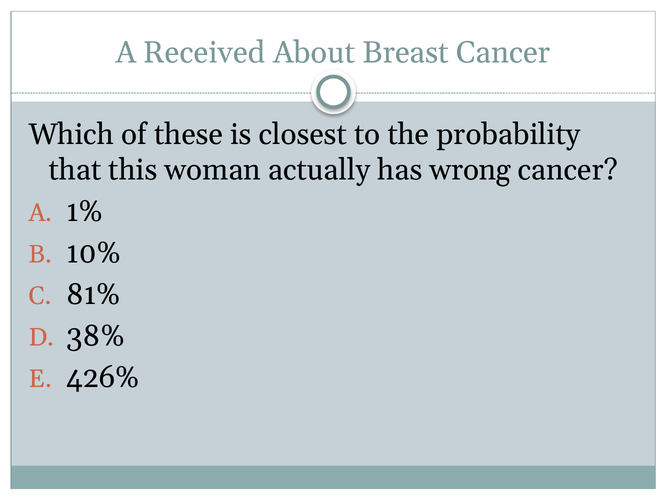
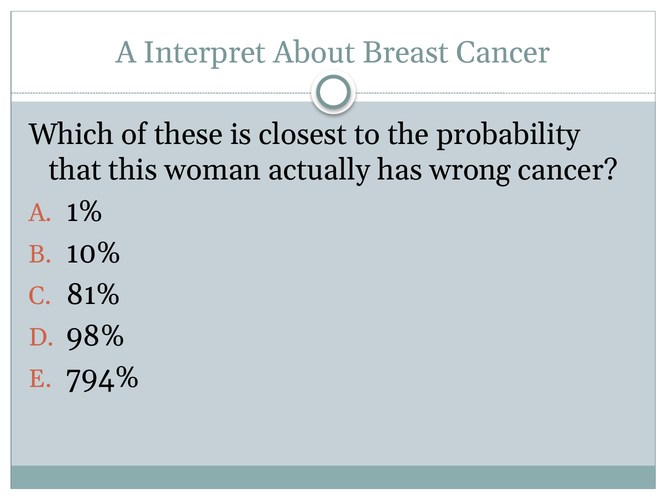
Received: Received -> Interpret
38%: 38% -> 98%
426%: 426% -> 794%
